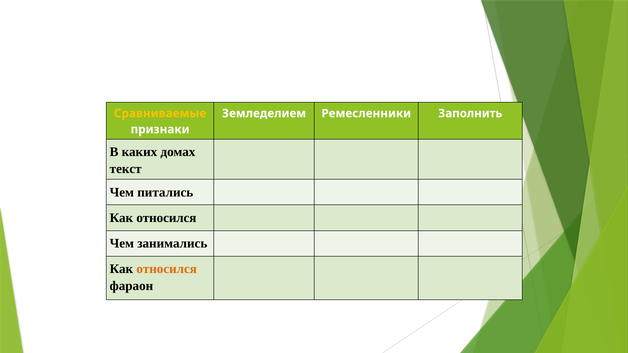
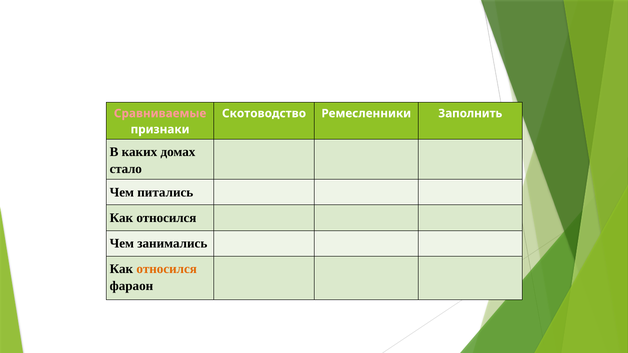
Сравниваемые colour: yellow -> pink
Земледелием: Земледелием -> Скотоводство
текст: текст -> стало
